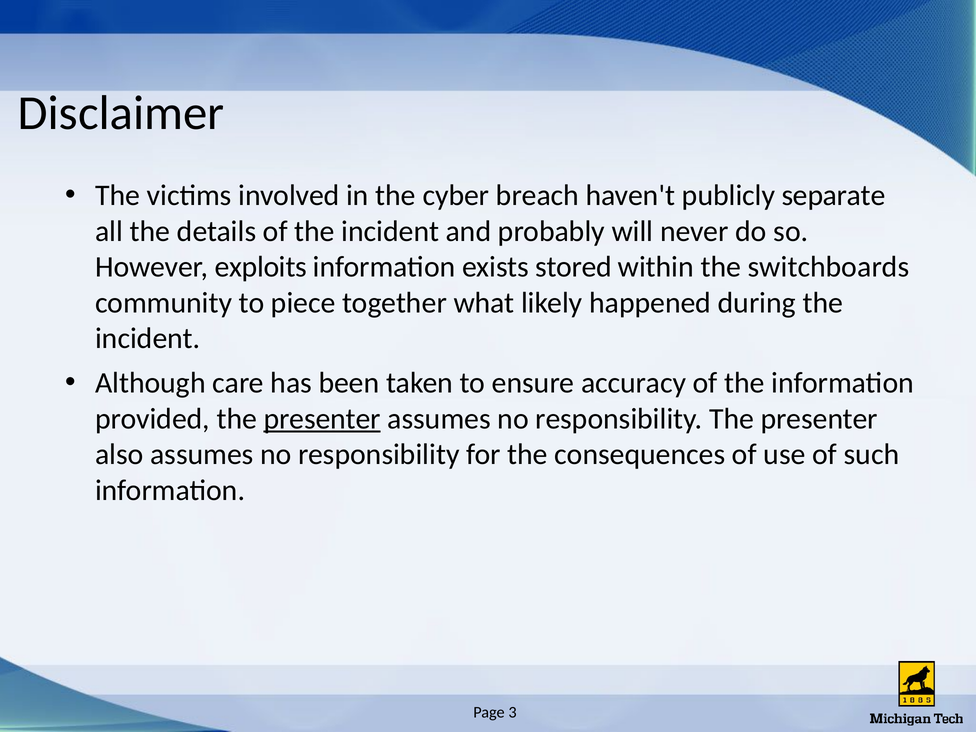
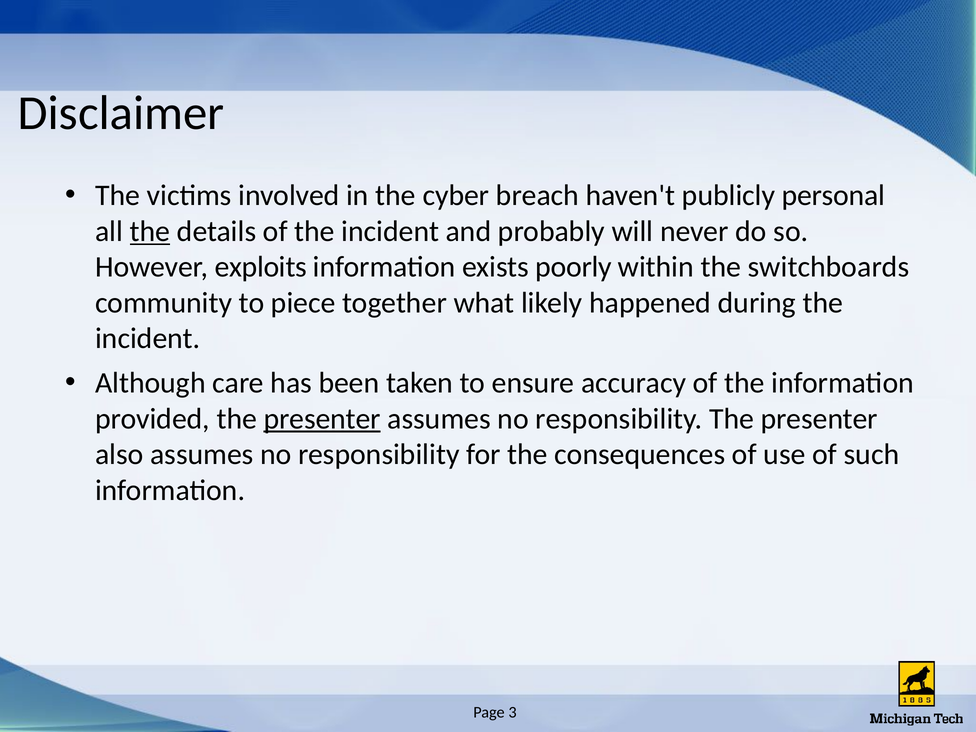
separate: separate -> personal
the at (150, 231) underline: none -> present
stored: stored -> poorly
